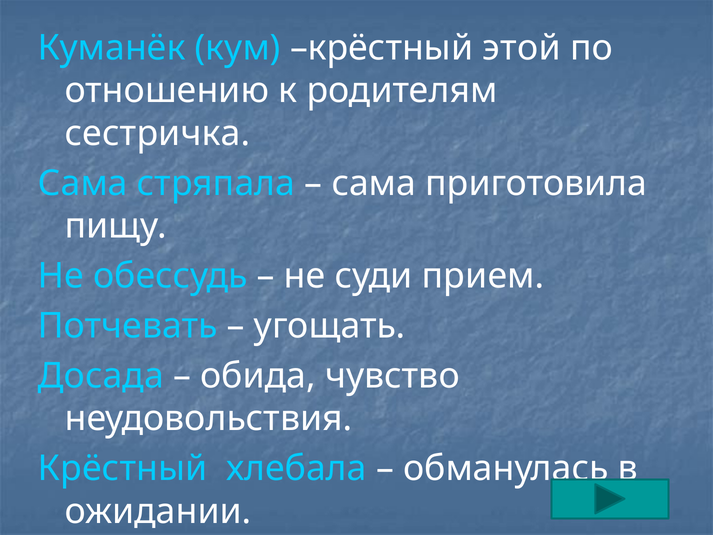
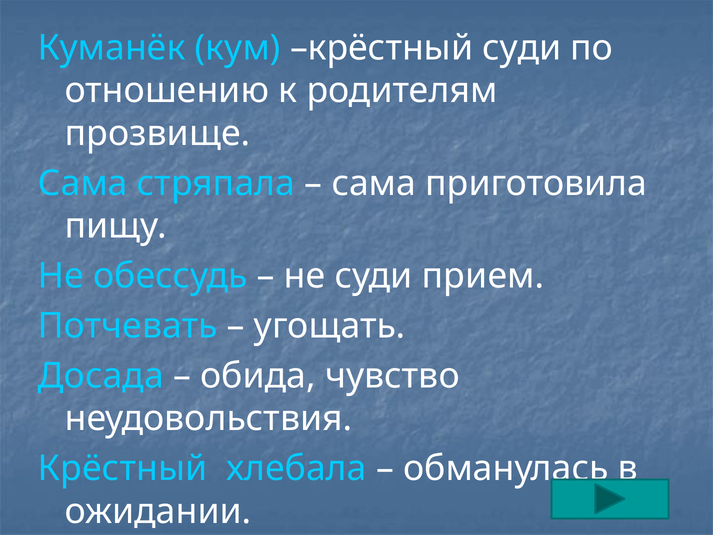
крёстный этой: этой -> суди
сестричка: сестричка -> прозвище
